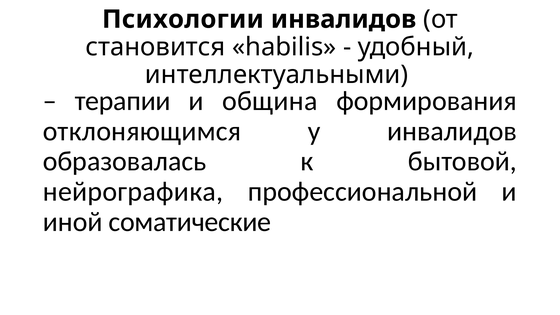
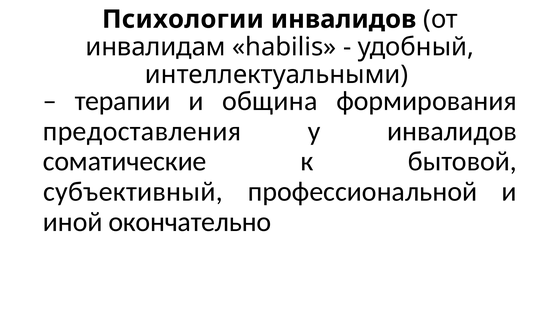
становится: становится -> инвалидам
отклоняющимся: отклоняющимся -> предоставления
образовалась: образовалась -> соматические
нейрографика: нейрографика -> субъективный
соматические: соматические -> окончательно
